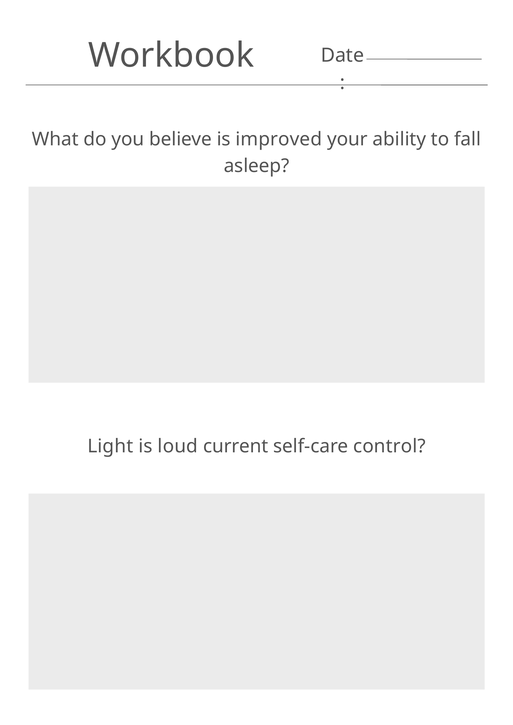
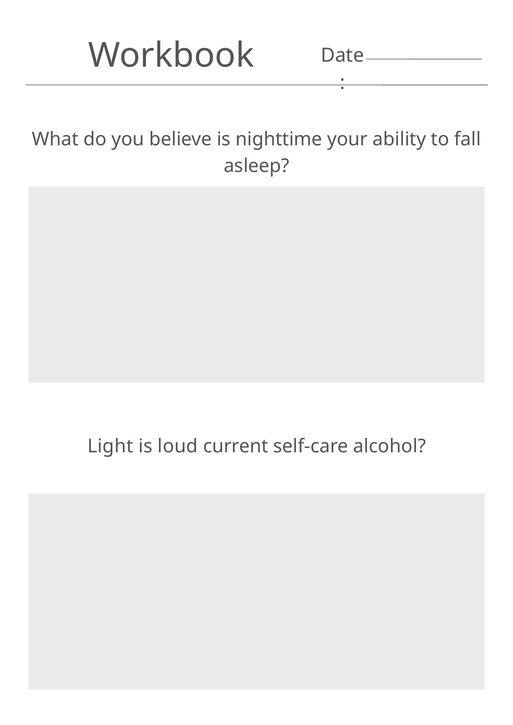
improved: improved -> nighttime
control: control -> alcohol
